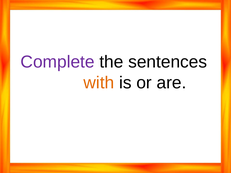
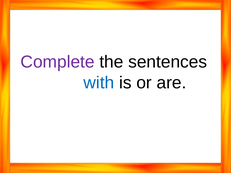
with colour: orange -> blue
